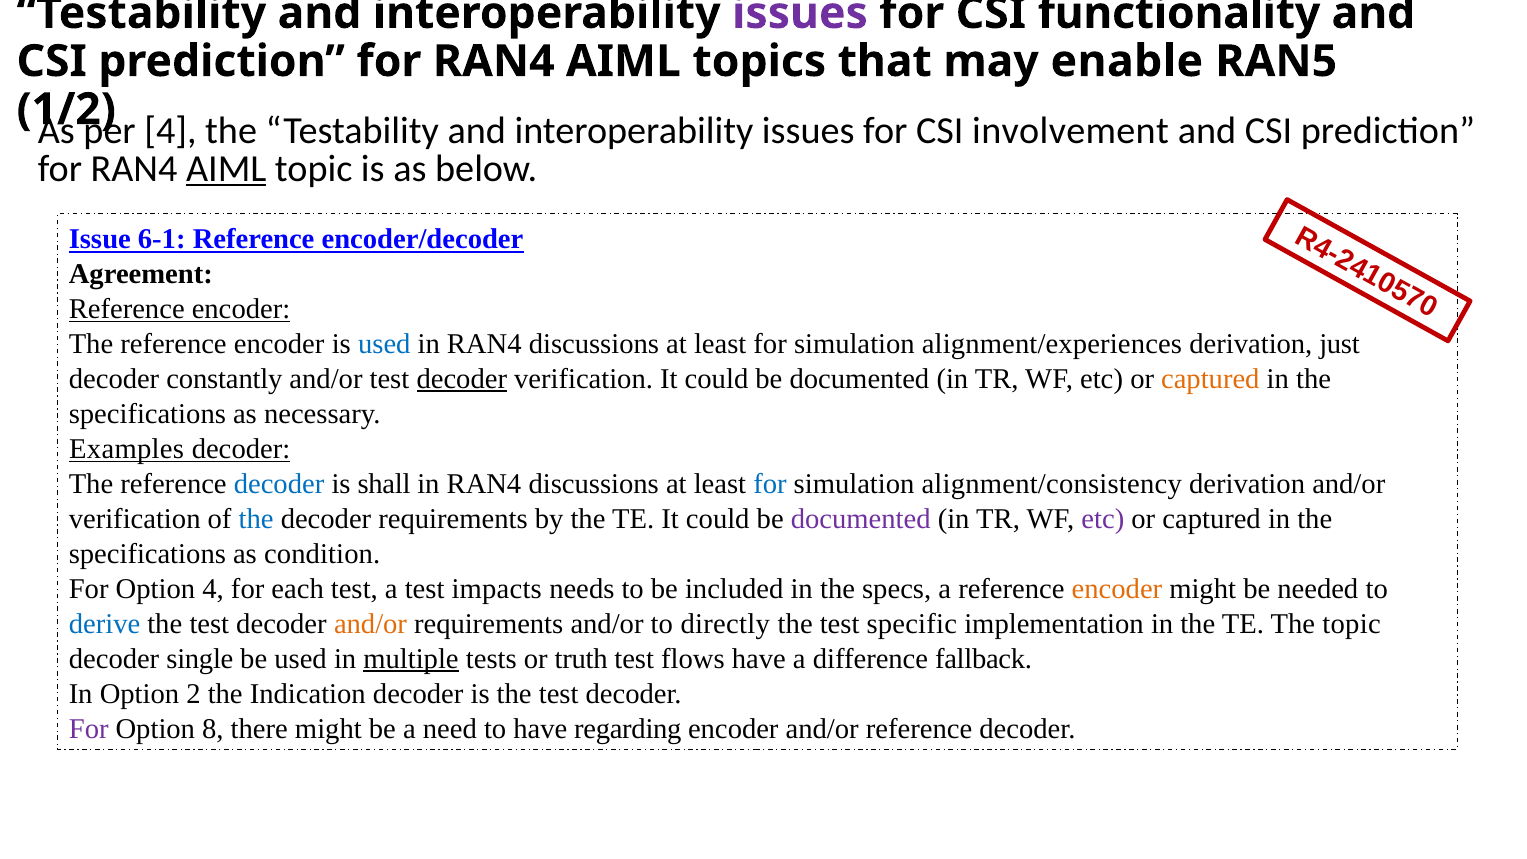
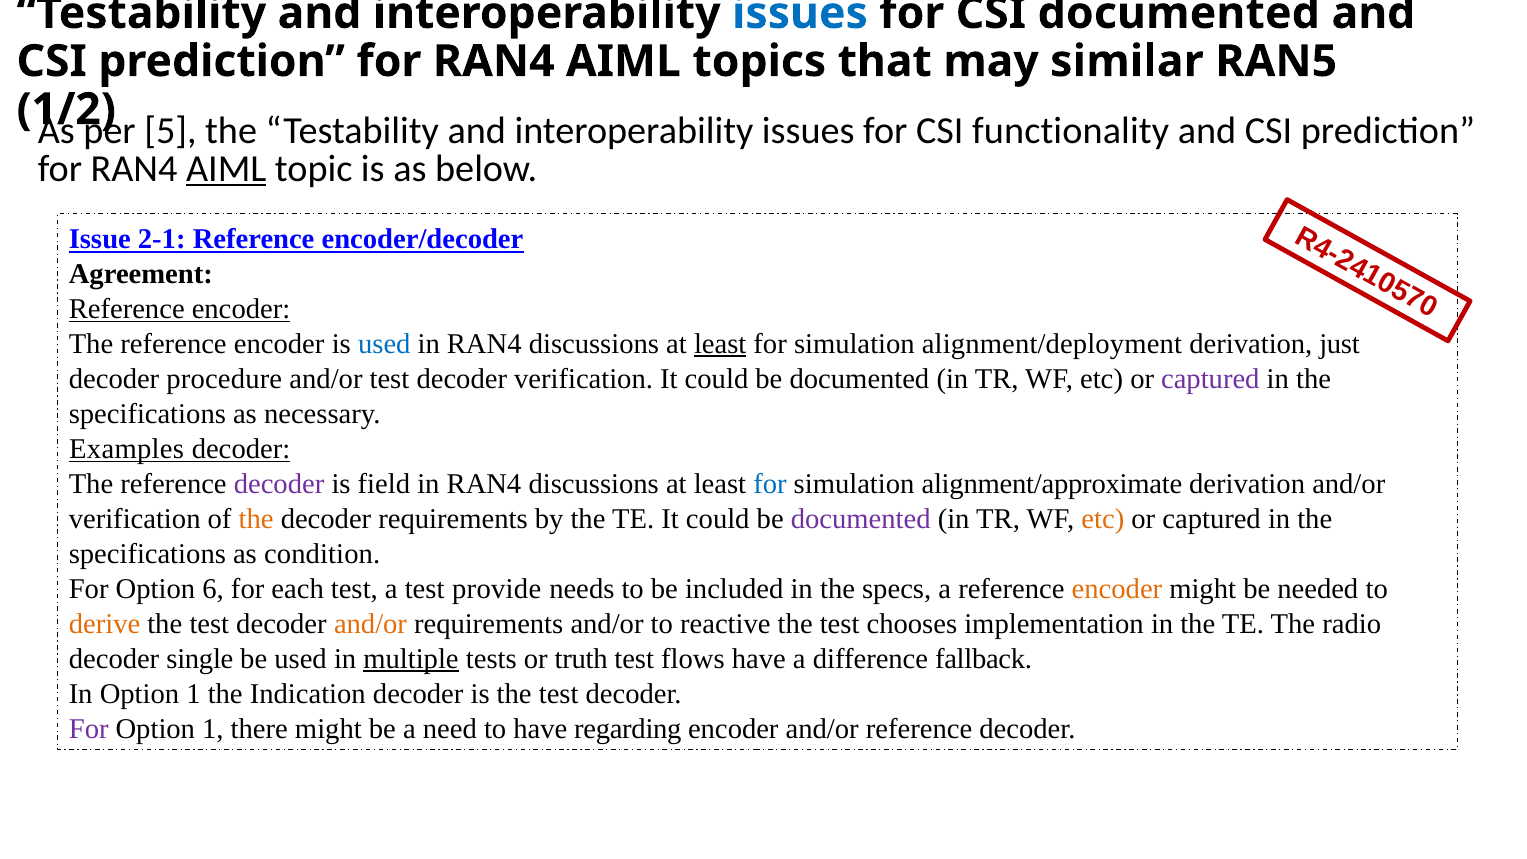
issues at (800, 13) colour: purple -> blue
CSI functionality: functionality -> documented
enable: enable -> similar
4 at (170, 130): 4 -> 5
involvement: involvement -> functionality
6-1: 6-1 -> 2-1
least at (720, 344) underline: none -> present
alignment/experiences: alignment/experiences -> alignment/deployment
constantly: constantly -> procedure
decoder at (462, 379) underline: present -> none
captured at (1210, 379) colour: orange -> purple
decoder at (279, 484) colour: blue -> purple
shall: shall -> field
alignment/consistency: alignment/consistency -> alignment/approximate
the at (256, 519) colour: blue -> orange
etc at (1103, 519) colour: purple -> orange
Option 4: 4 -> 6
impacts: impacts -> provide
derive colour: blue -> orange
directly: directly -> reactive
specific: specific -> chooses
The topic: topic -> radio
In Option 2: 2 -> 1
8 at (213, 729): 8 -> 1
